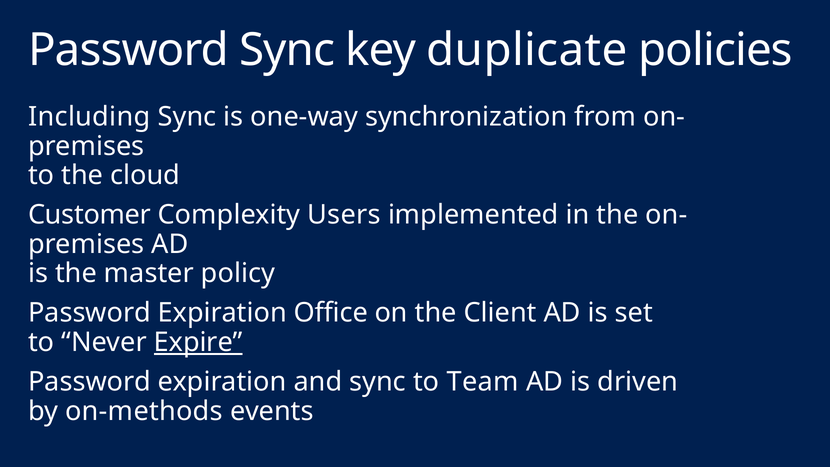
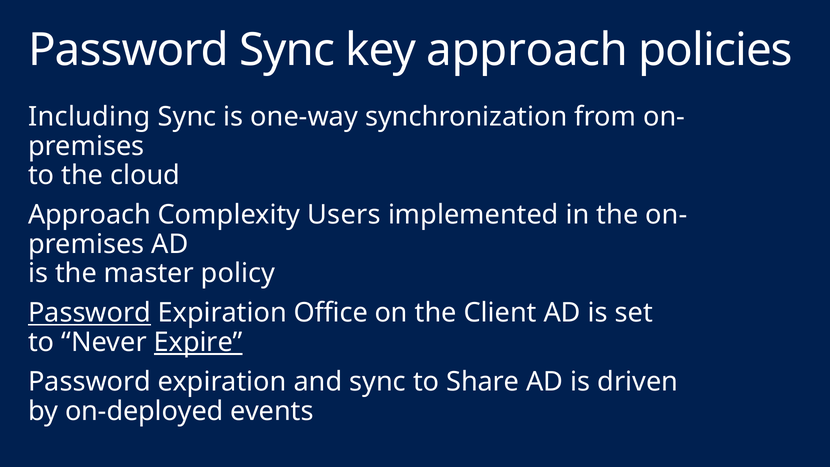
key duplicate: duplicate -> approach
Customer at (90, 215): Customer -> Approach
Password at (89, 313) underline: none -> present
Team: Team -> Share
on-methods: on-methods -> on-deployed
